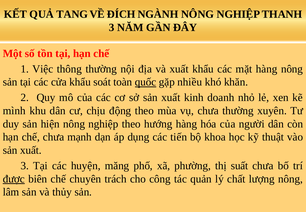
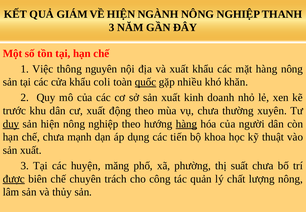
TANG: TANG -> GIÁM
VỀ ĐÍCH: ĐÍCH -> HIỆN
thông thường: thường -> nguyên
soát: soát -> coli
mình: mình -> trước
cư chịu: chịu -> xuất
duy underline: none -> present
hàng at (186, 124) underline: none -> present
